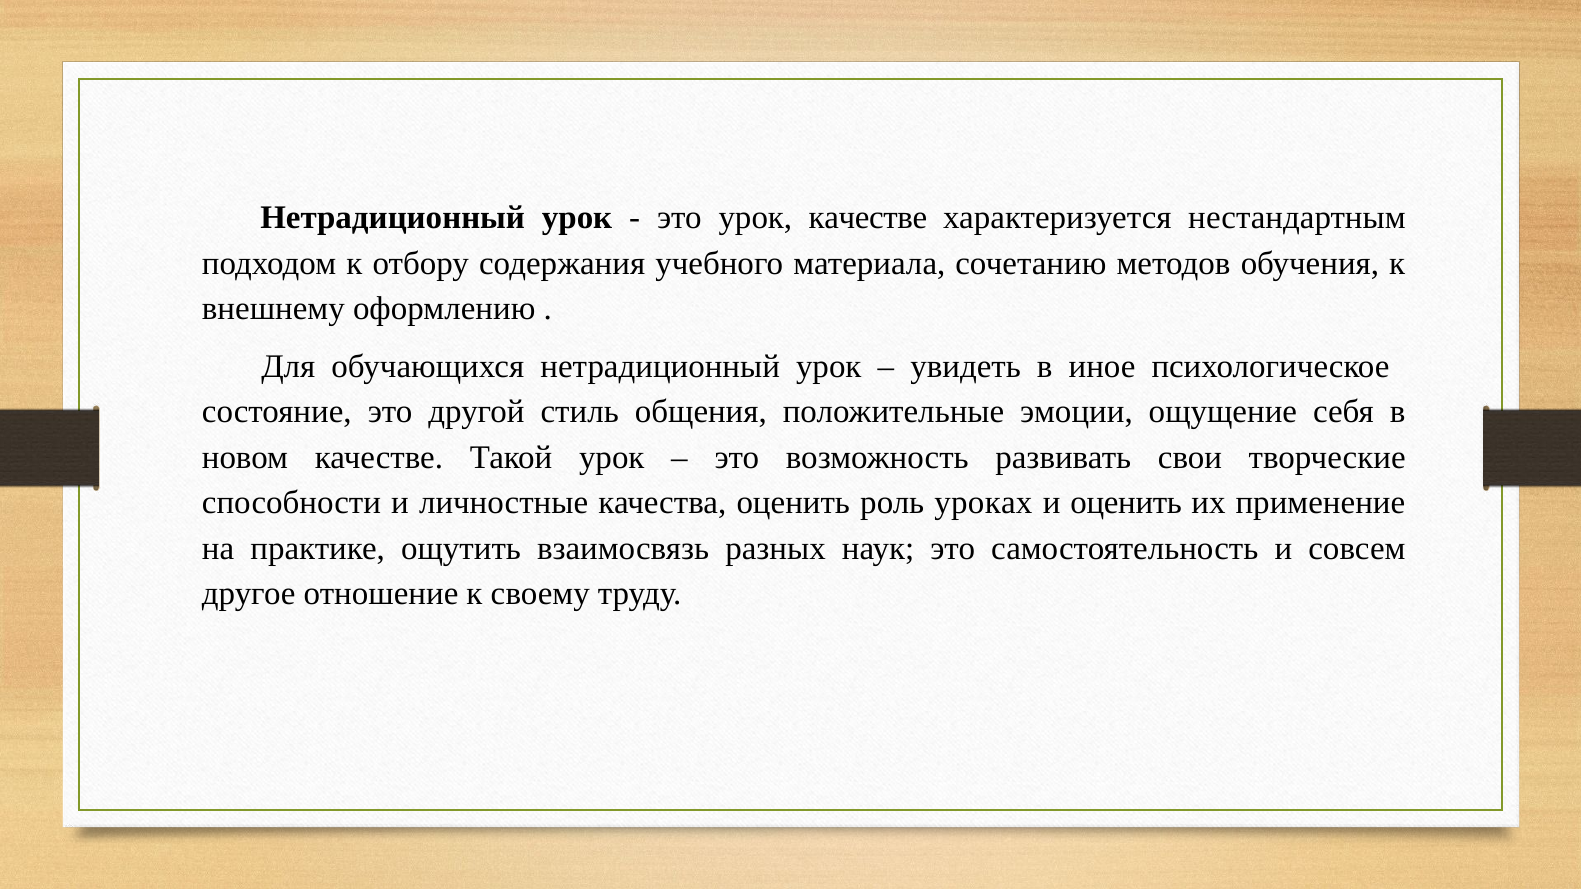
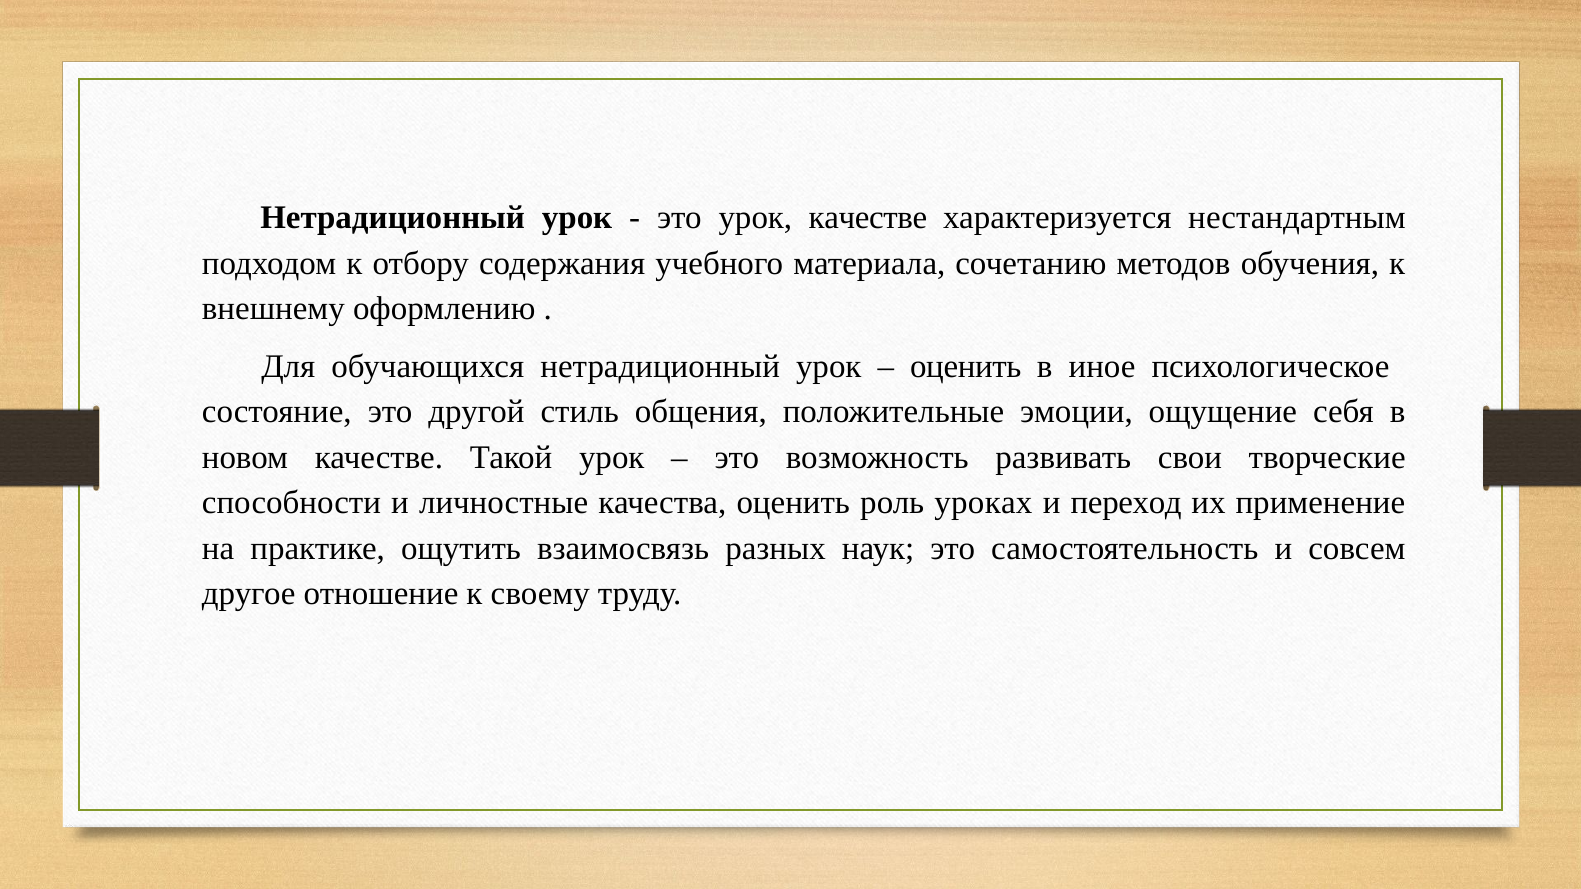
увидеть at (966, 367): увидеть -> оценить
и оценить: оценить -> переход
